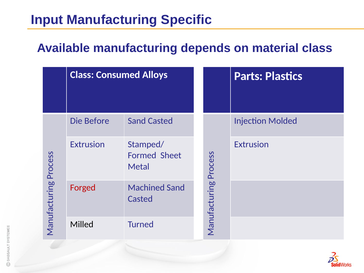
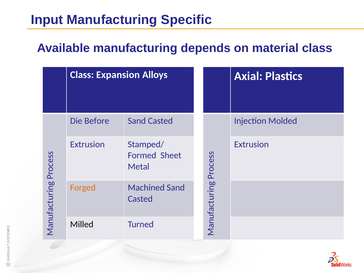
Consumed: Consumed -> Expansion
Parts: Parts -> Axial
Forged colour: red -> orange
